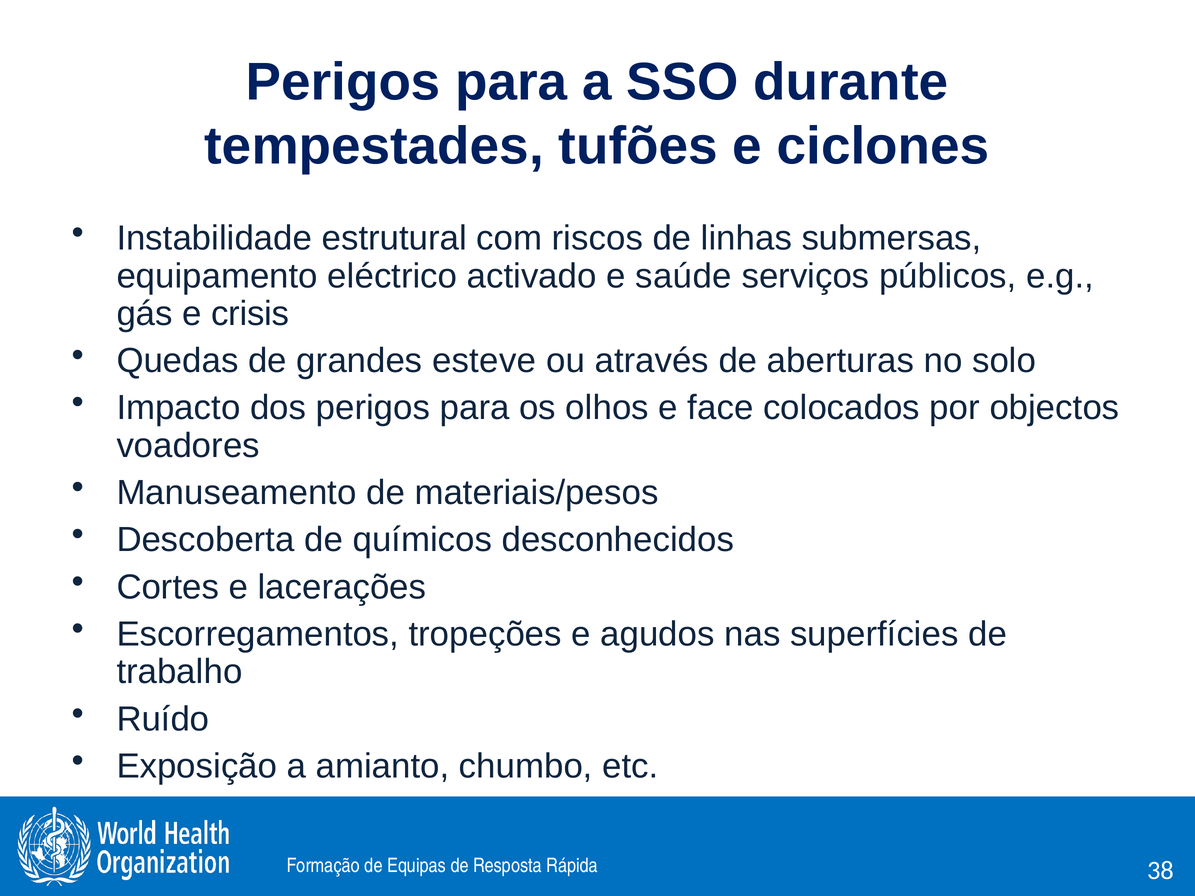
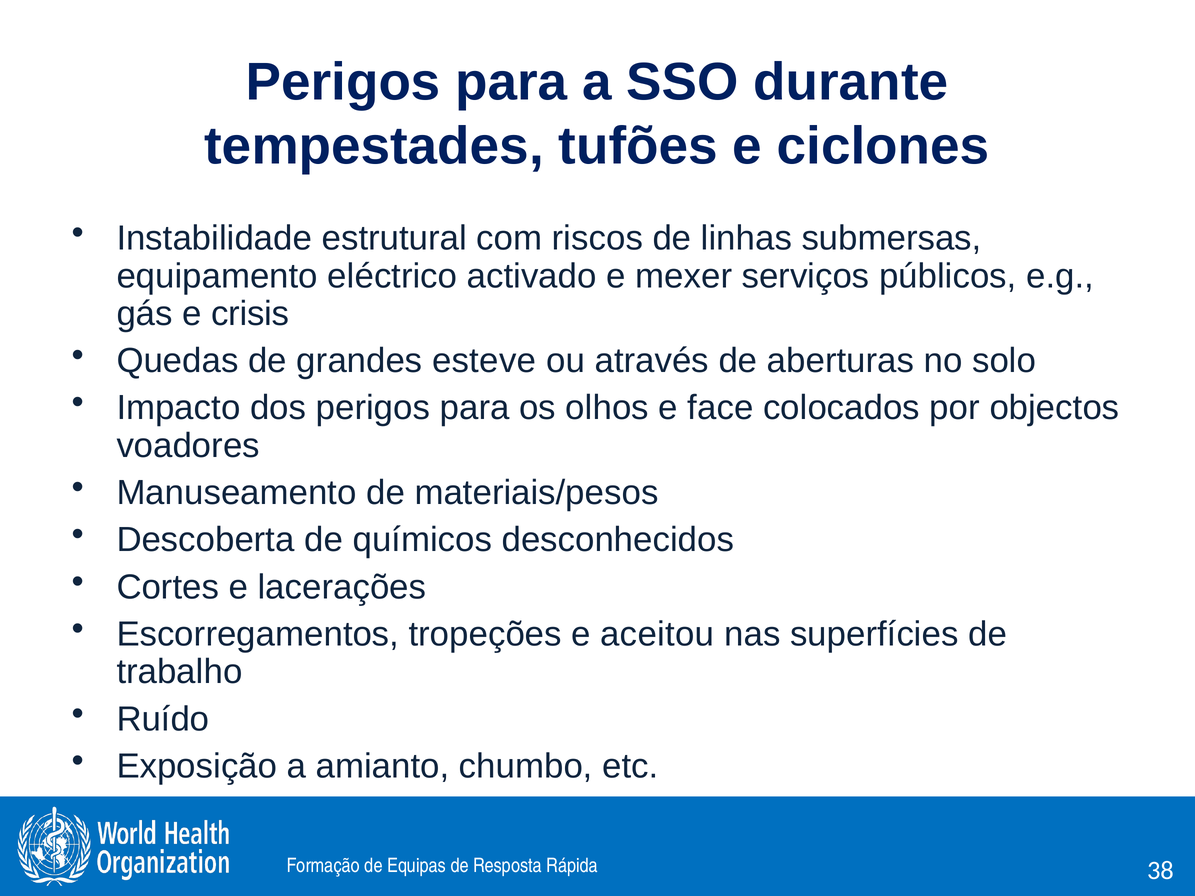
saúde: saúde -> mexer
agudos: agudos -> aceitou
